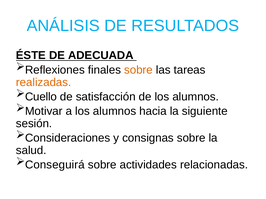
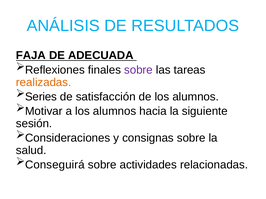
ÉSTE: ÉSTE -> FAJA
sobre at (138, 70) colour: orange -> purple
Cuello: Cuello -> Series
